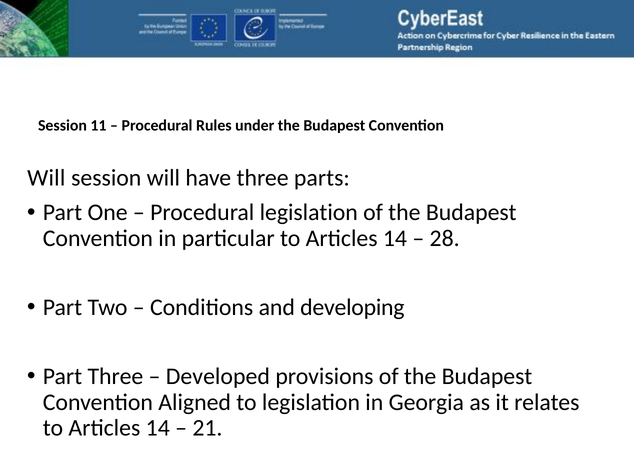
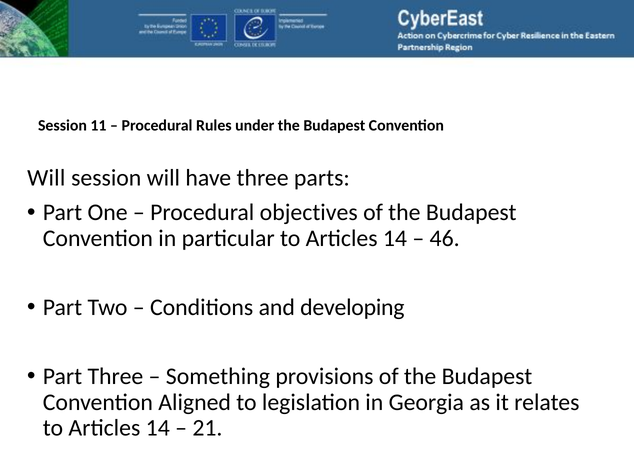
Procedural legislation: legislation -> objectives
28: 28 -> 46
Developed: Developed -> Something
